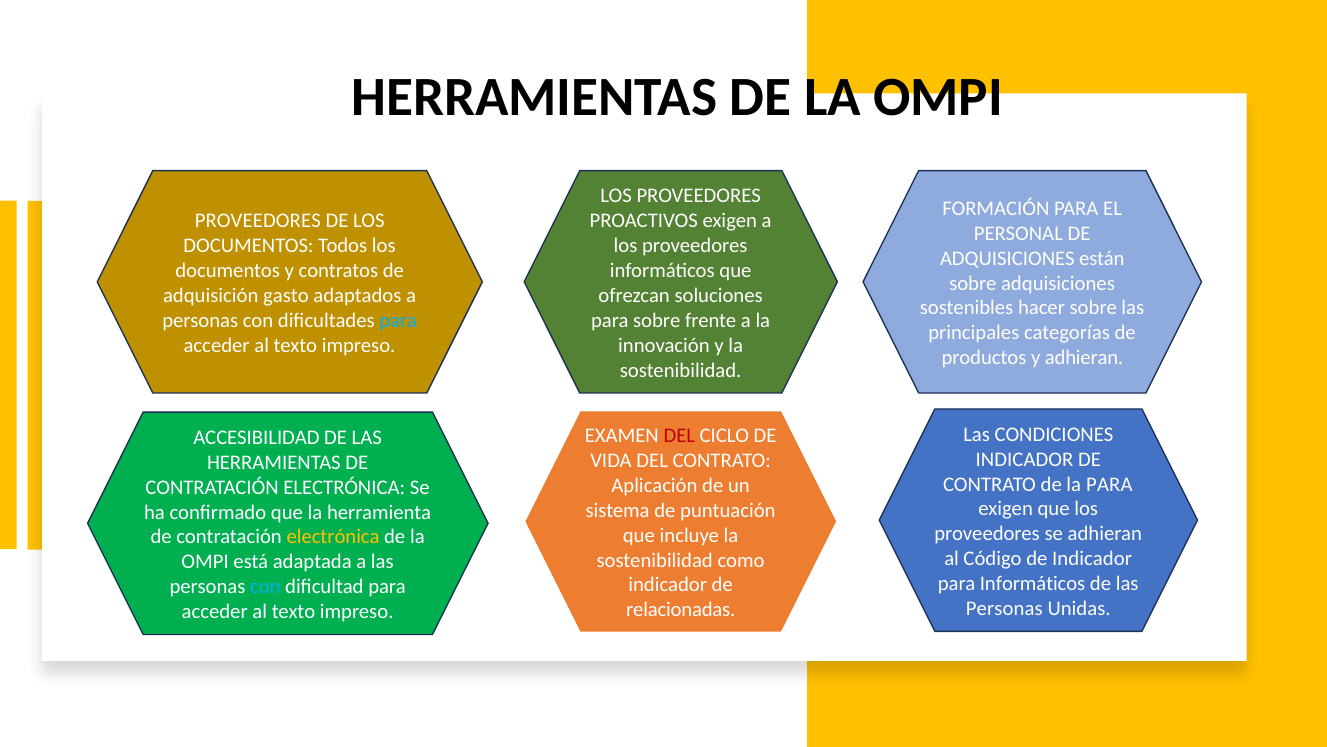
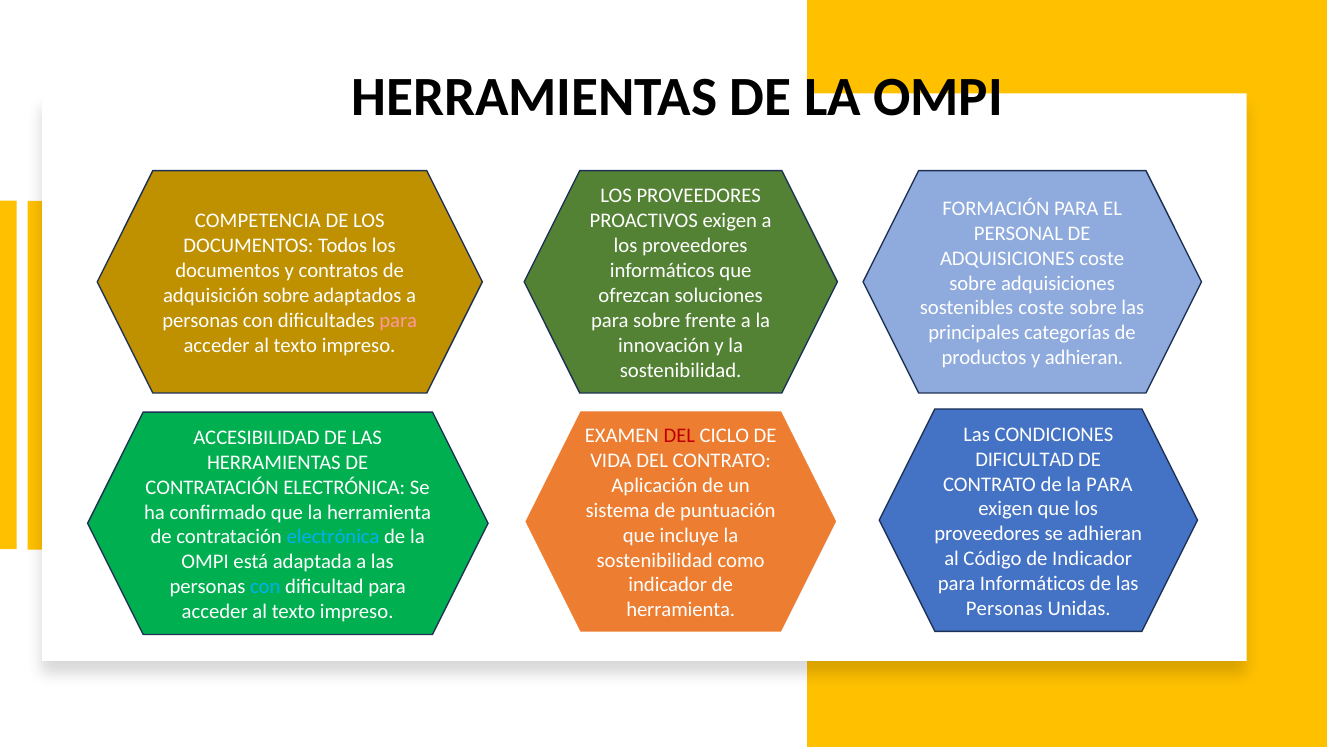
PROVEEDORES at (258, 221): PROVEEDORES -> COMPETENCIA
ADQUISICIONES están: están -> coste
adquisición gasto: gasto -> sobre
sostenibles hacer: hacer -> coste
para at (398, 320) colour: light blue -> pink
INDICADOR at (1024, 459): INDICADOR -> DIFICULTAD
electrónica at (333, 537) colour: yellow -> light blue
relacionadas at (681, 610): relacionadas -> herramienta
